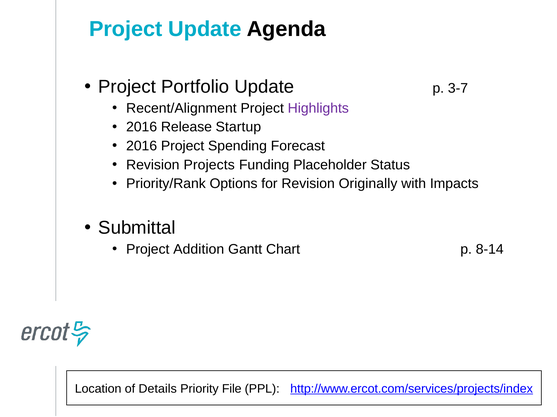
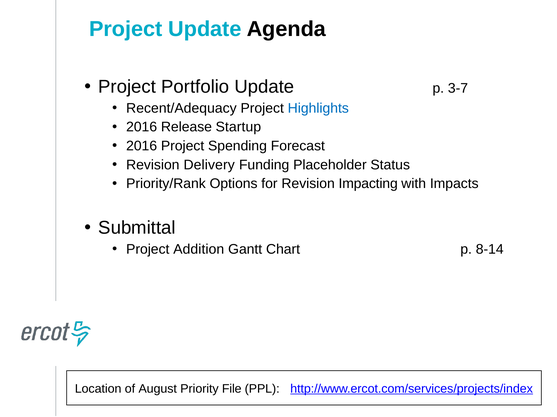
Recent/Alignment: Recent/Alignment -> Recent/Adequacy
Highlights colour: purple -> blue
Projects: Projects -> Delivery
Originally: Originally -> Impacting
Details: Details -> August
